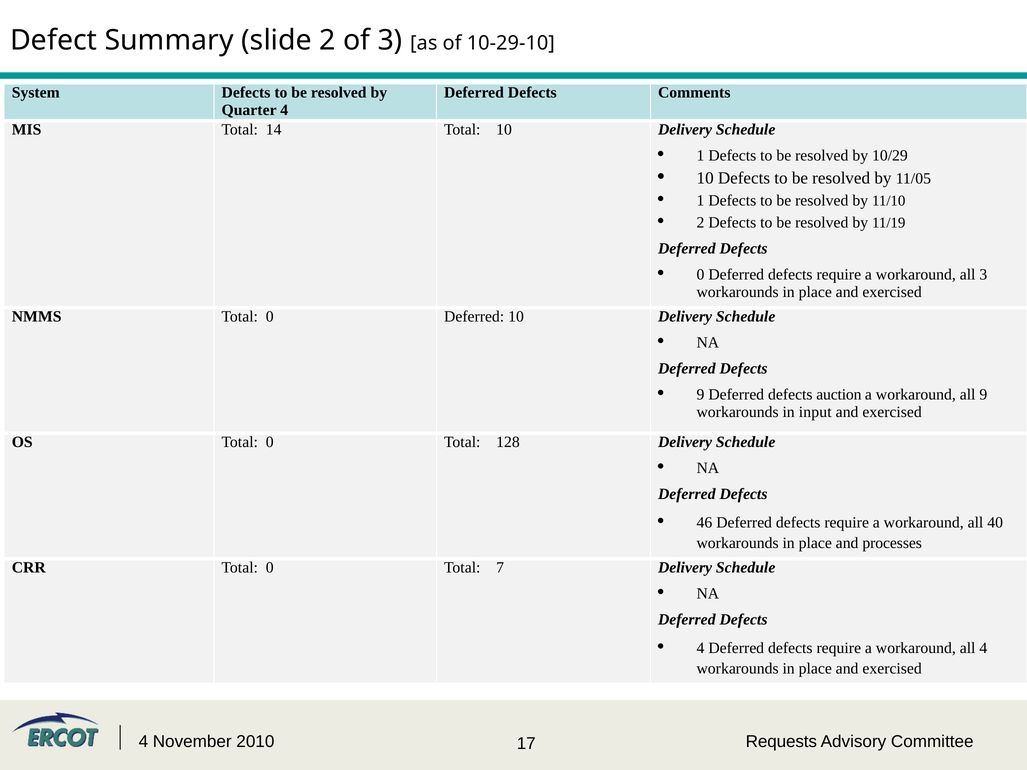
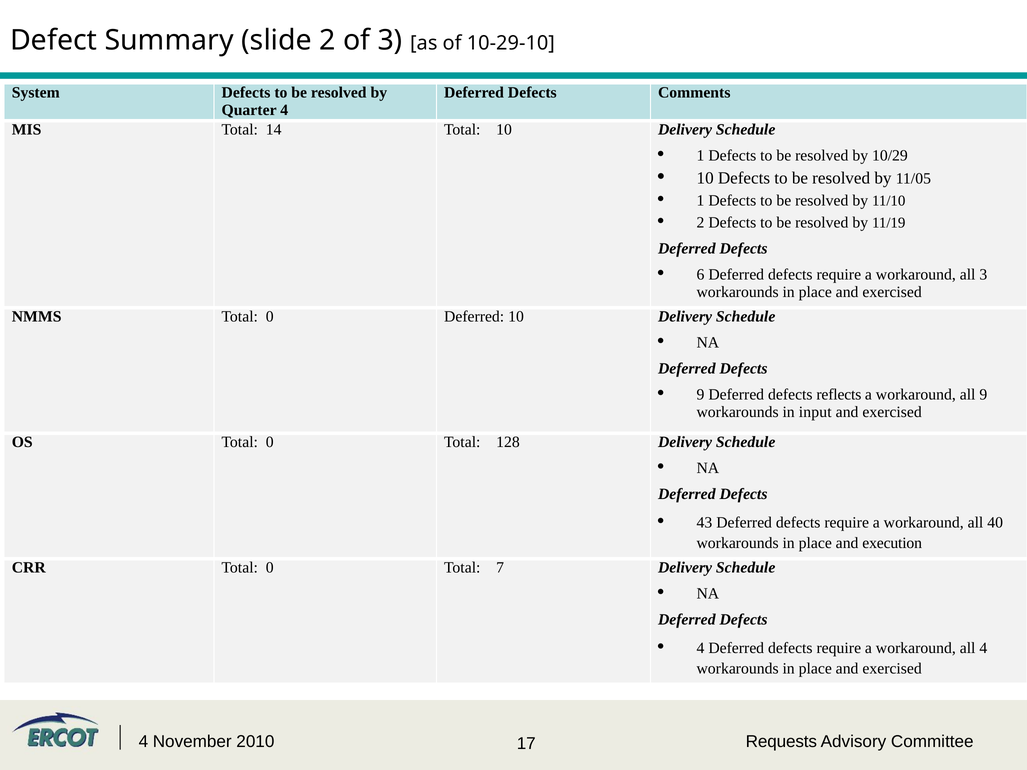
0 at (701, 275): 0 -> 6
auction: auction -> reflects
46: 46 -> 43
processes: processes -> execution
